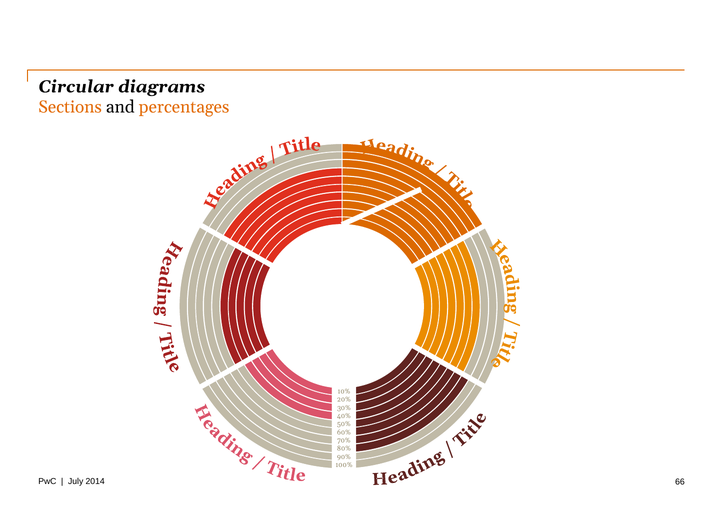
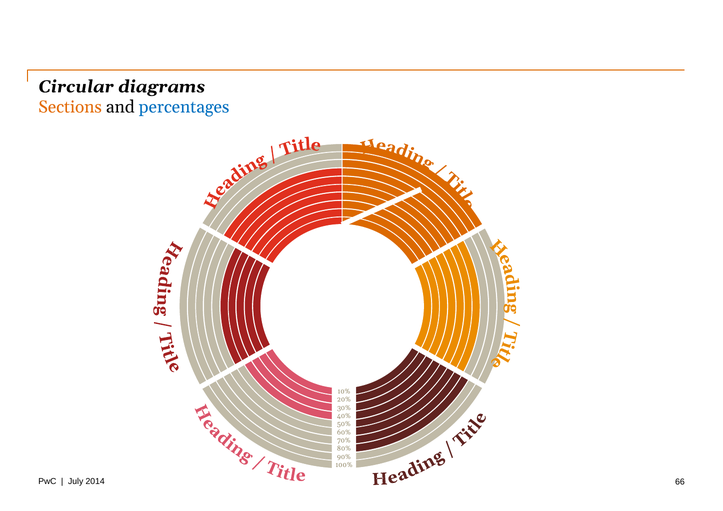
percentages colour: orange -> blue
